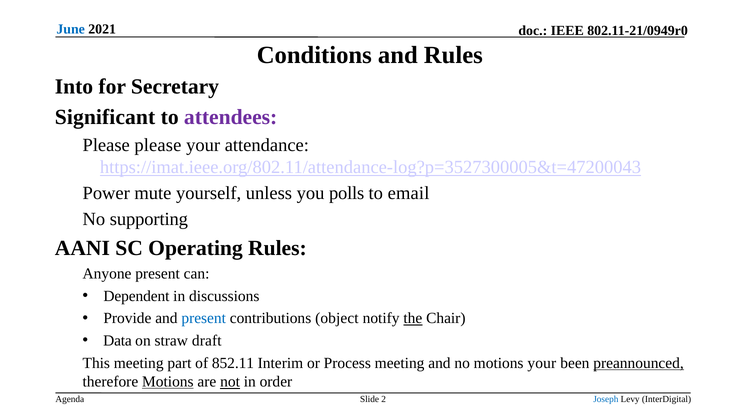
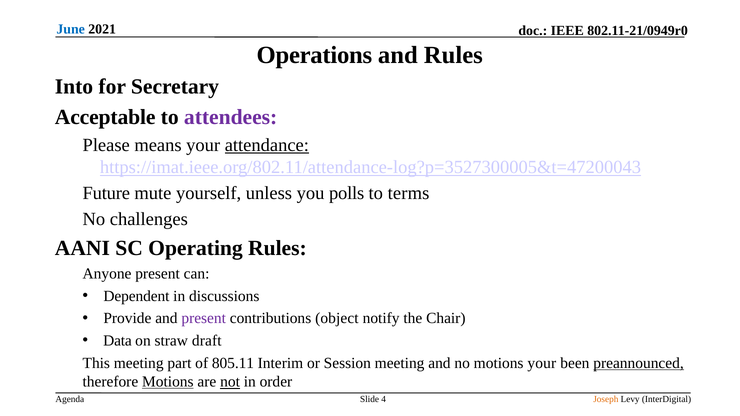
Conditions: Conditions -> Operations
Significant: Significant -> Acceptable
Please please: please -> means
attendance underline: none -> present
Power: Power -> Future
email: email -> terms
supporting: supporting -> challenges
present at (204, 319) colour: blue -> purple
the underline: present -> none
852.11: 852.11 -> 805.11
Process: Process -> Session
2: 2 -> 4
Joseph colour: blue -> orange
